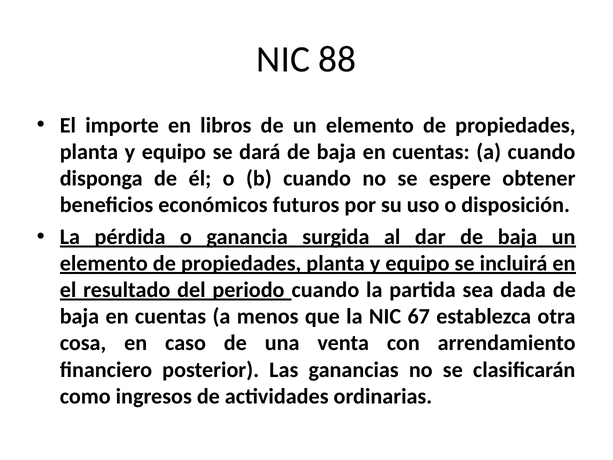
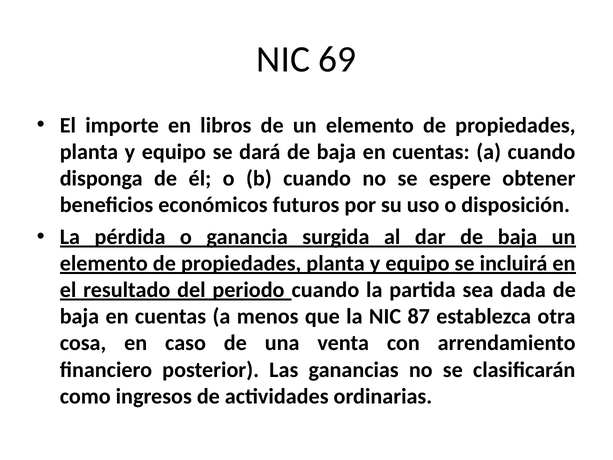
88: 88 -> 69
67: 67 -> 87
